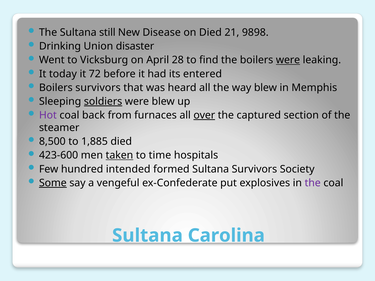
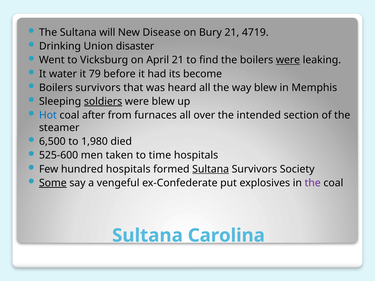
still: still -> will
on Died: Died -> Bury
9898: 9898 -> 4719
April 28: 28 -> 21
today: today -> water
72: 72 -> 79
entered: entered -> become
Hot colour: purple -> blue
back: back -> after
over underline: present -> none
captured: captured -> intended
8,500: 8,500 -> 6,500
1,885: 1,885 -> 1,980
423-600: 423-600 -> 525-600
taken underline: present -> none
hundred intended: intended -> hospitals
Sultana at (211, 169) underline: none -> present
